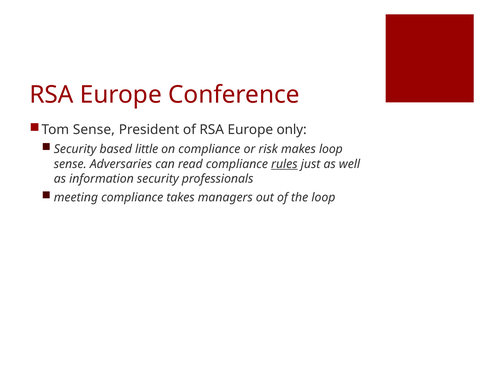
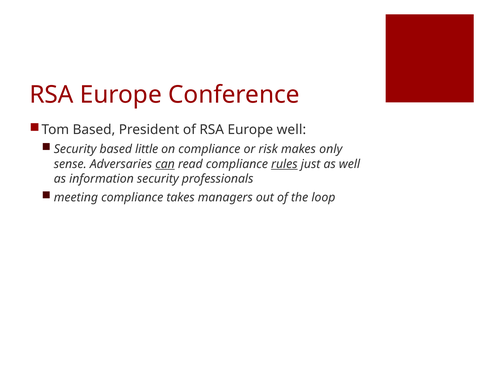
Tom Sense: Sense -> Based
Europe only: only -> well
makes loop: loop -> only
can underline: none -> present
